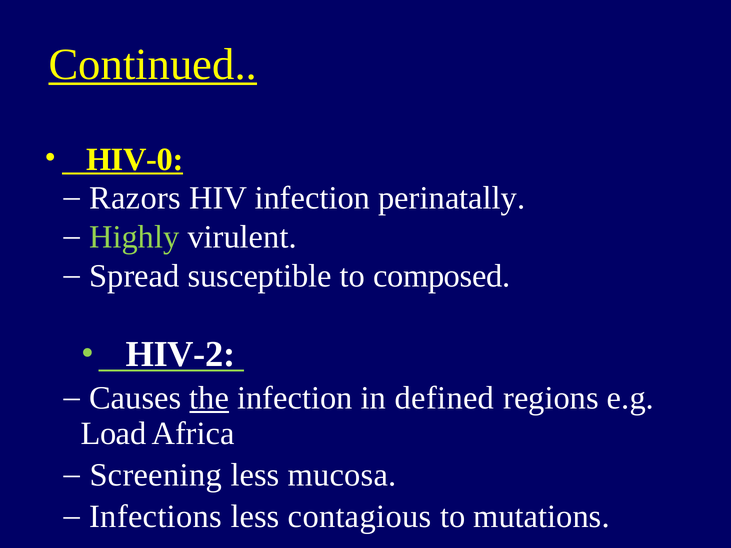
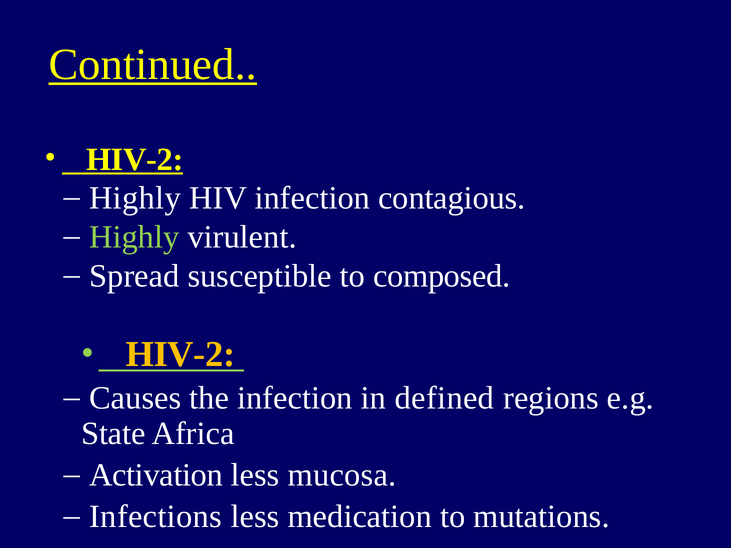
HIV-0 at (135, 159): HIV-0 -> HIV-2
Razors at (135, 198): Razors -> Highly
perinatally: perinatally -> contagious
HIV-2 at (180, 355) colour: white -> yellow
the underline: present -> none
Load: Load -> State
Screening: Screening -> Activation
contagious: contagious -> medication
